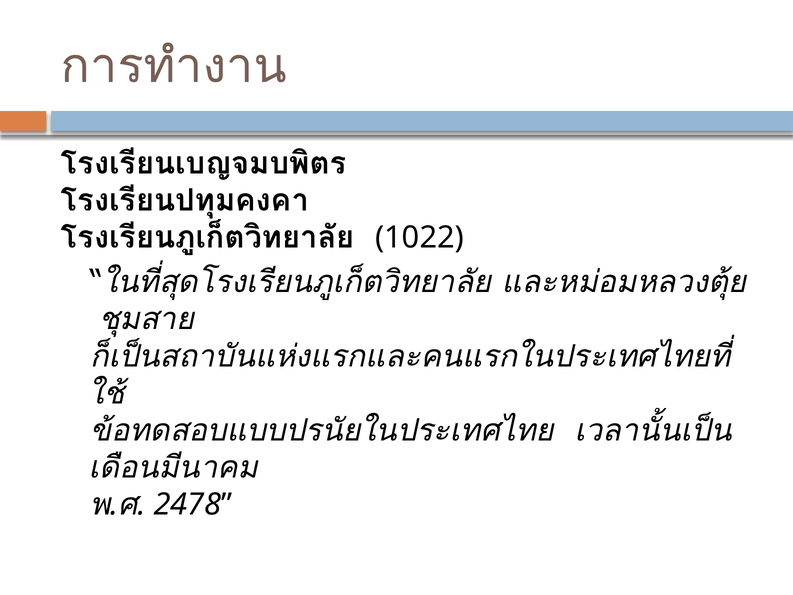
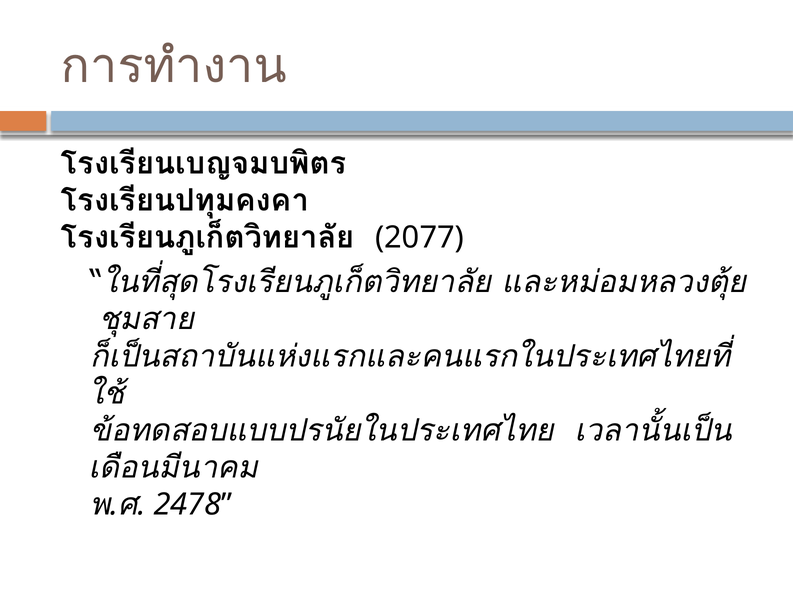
1022: 1022 -> 2077
